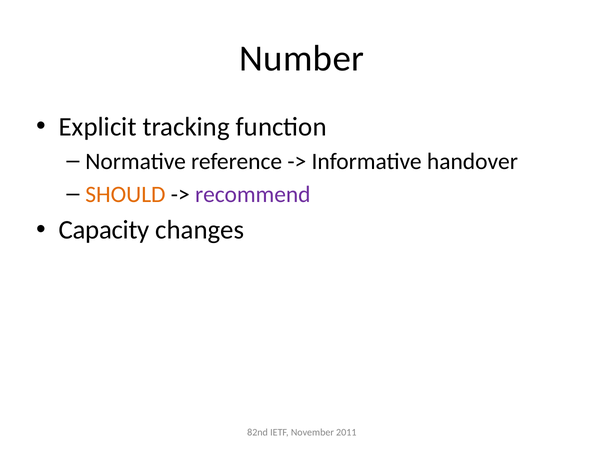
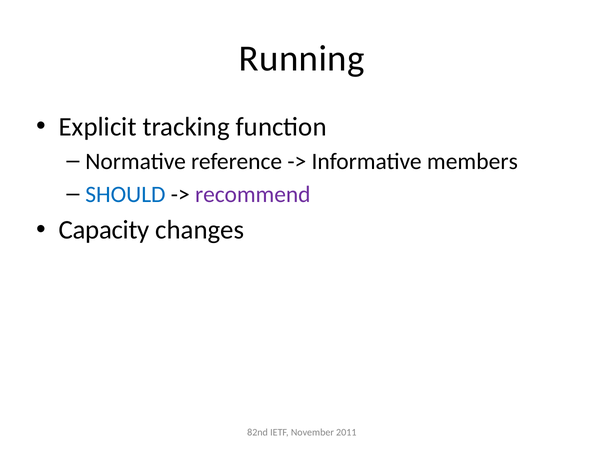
Number: Number -> Running
handover: handover -> members
SHOULD colour: orange -> blue
